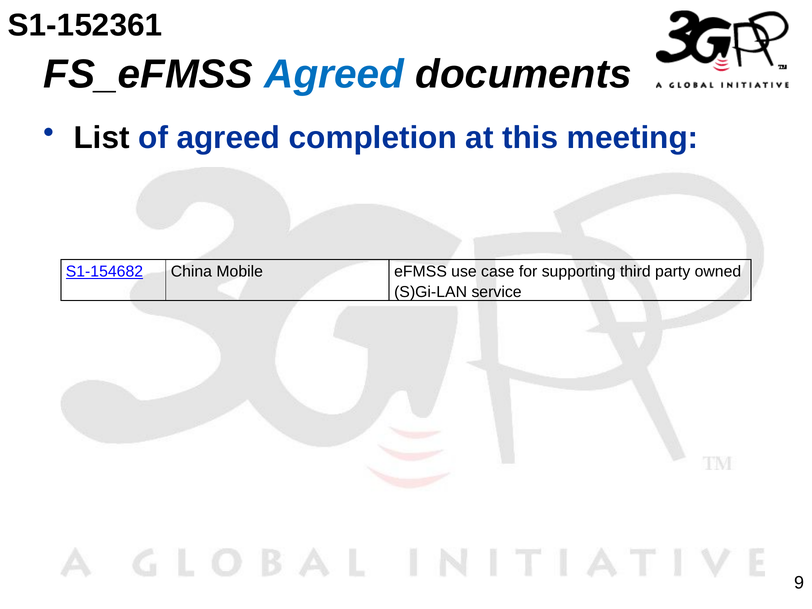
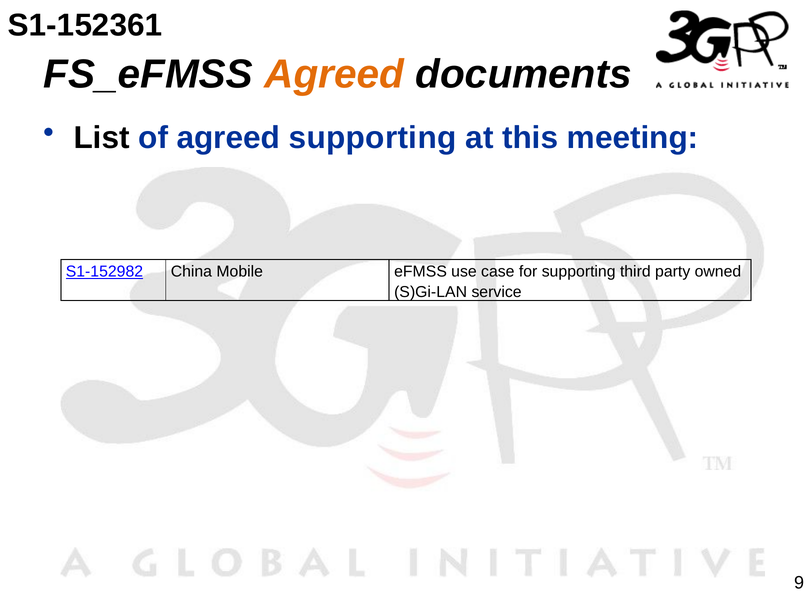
Agreed at (334, 74) colour: blue -> orange
agreed completion: completion -> supporting
S1-154682: S1-154682 -> S1-152982
